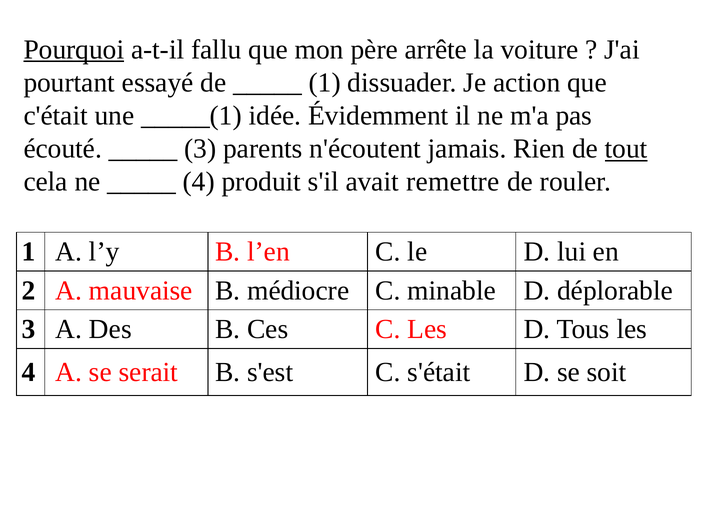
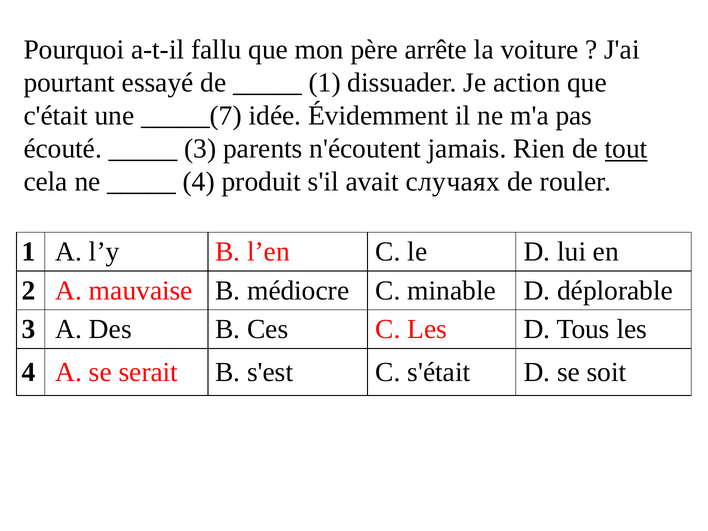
Pourquoi underline: present -> none
_____(1: _____(1 -> _____(7
remettre: remettre -> случаях
